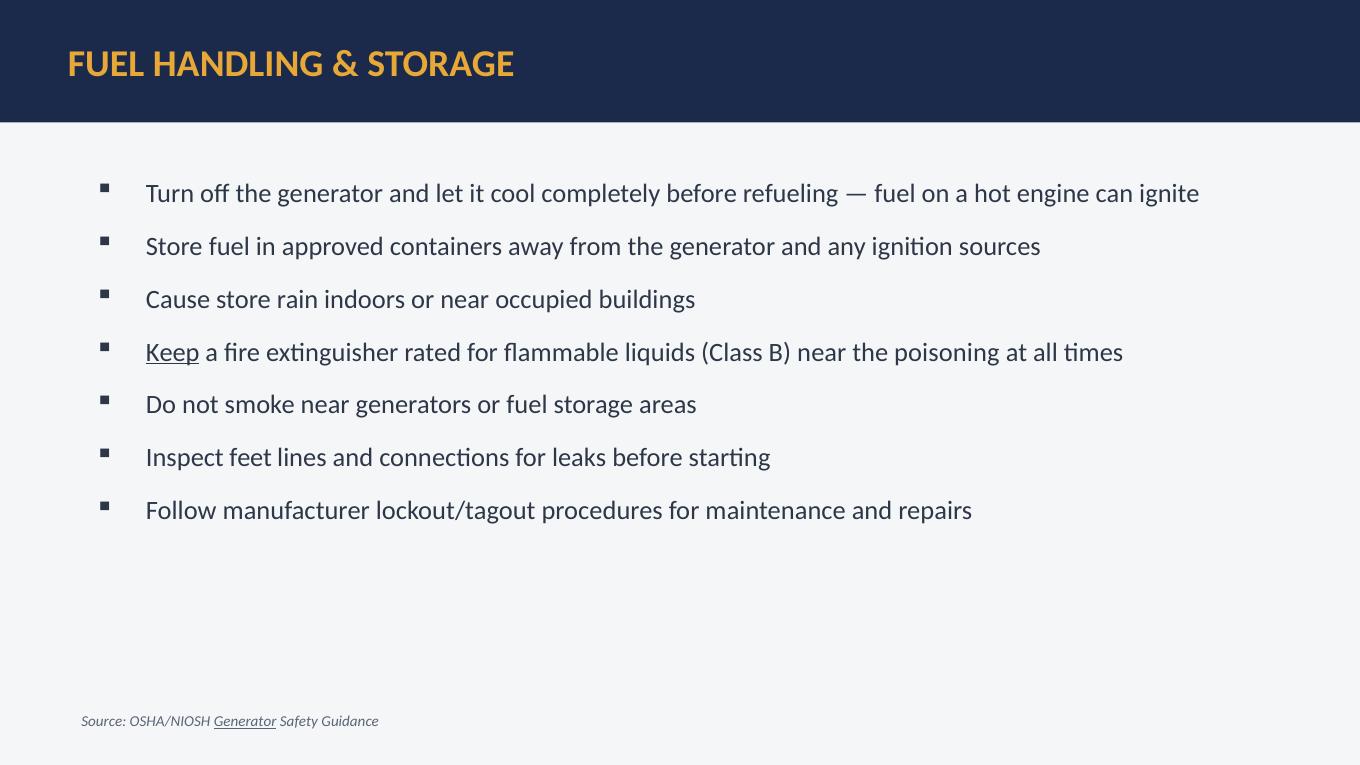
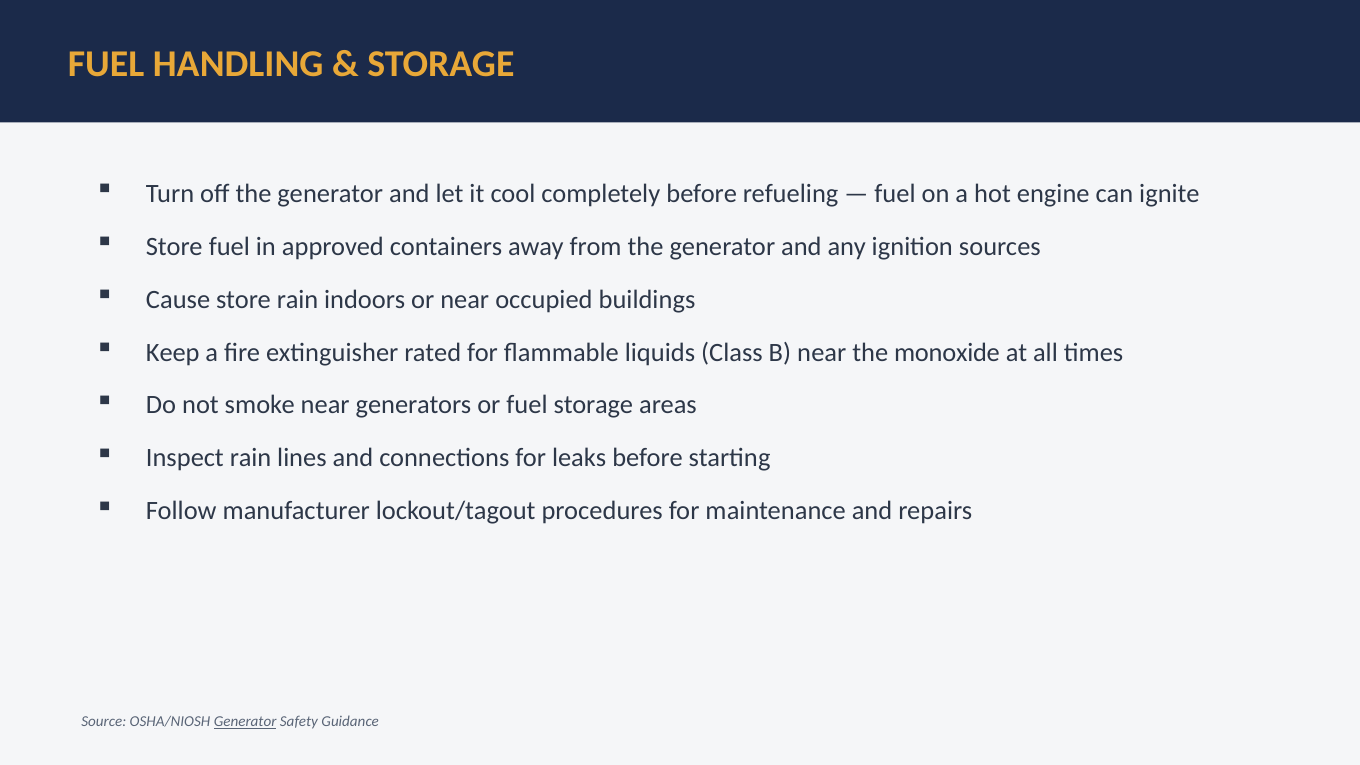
Keep underline: present -> none
poisoning: poisoning -> monoxide
Inspect feet: feet -> rain
